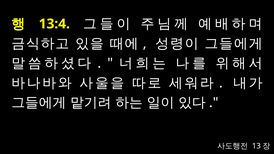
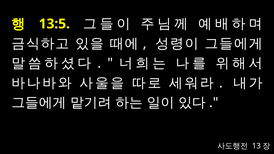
13:4: 13:4 -> 13:5
